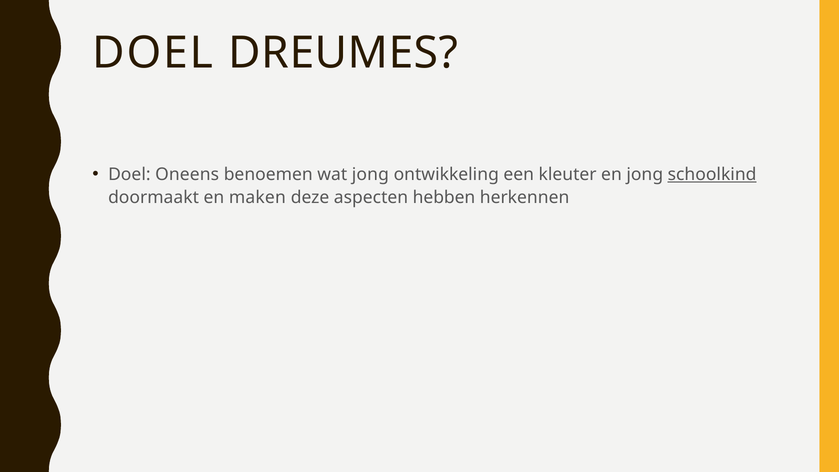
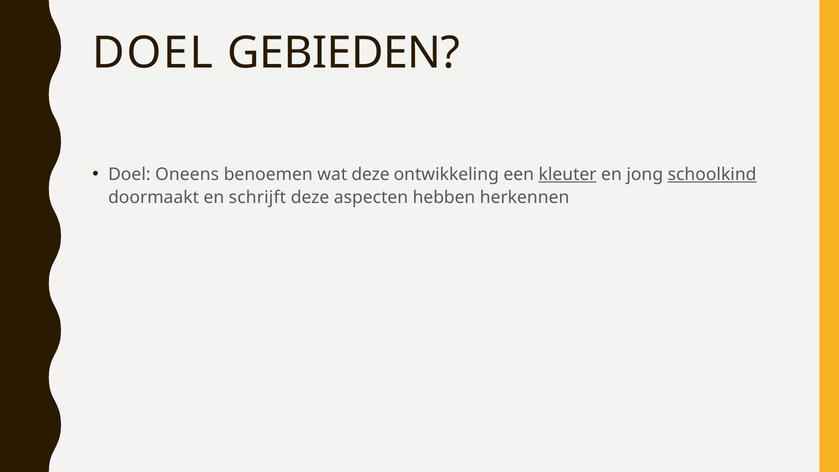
DREUMES: DREUMES -> GEBIEDEN
wat jong: jong -> deze
kleuter underline: none -> present
maken: maken -> schrijft
